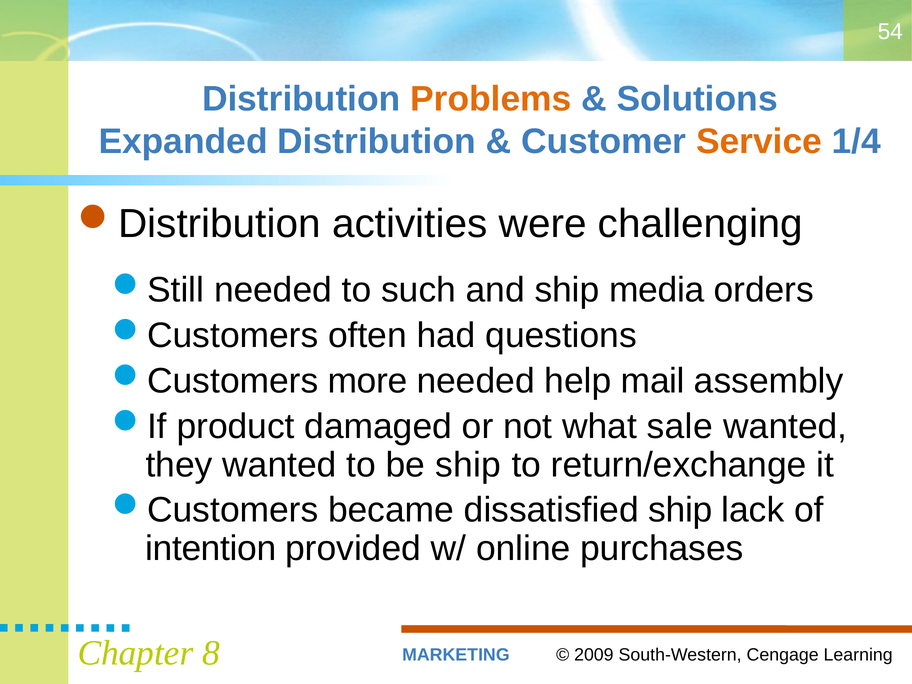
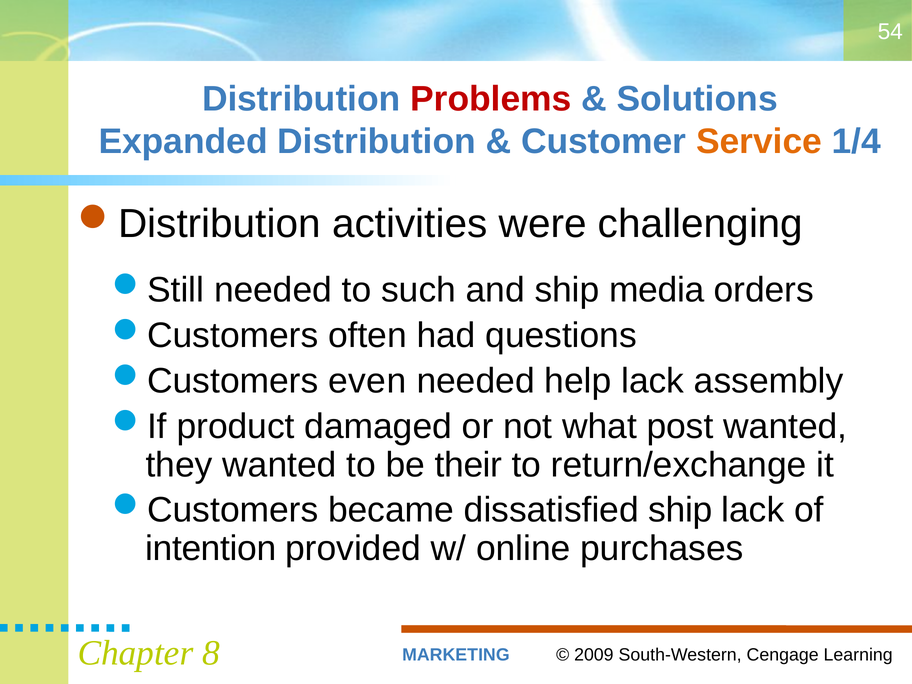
Problems colour: orange -> red
more: more -> even
help mail: mail -> lack
sale: sale -> post
be ship: ship -> their
